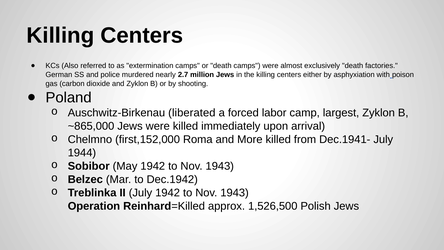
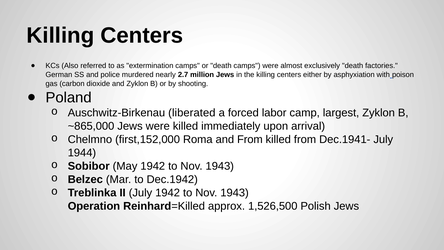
and More: More -> From
